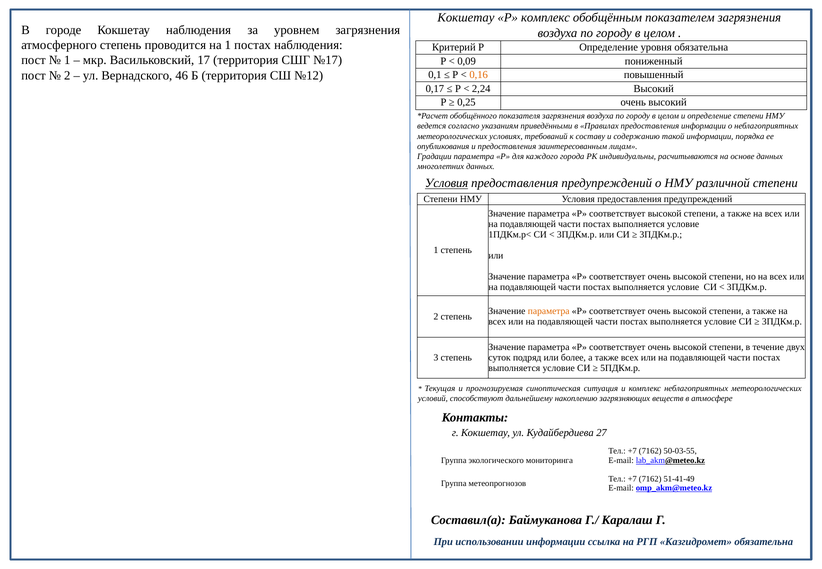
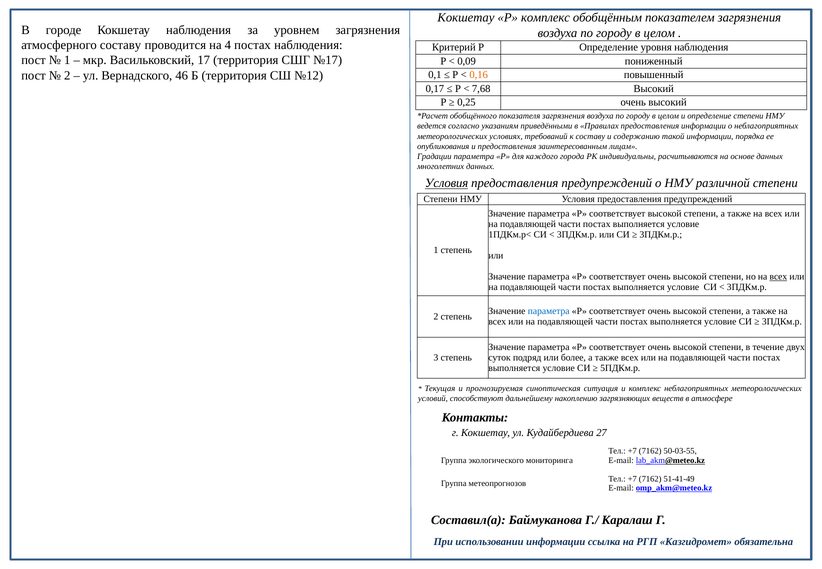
атмосферного степень: степень -> составу
на 1: 1 -> 4
уровня обязательна: обязательна -> наблюдения
2,24: 2,24 -> 7,68
всех at (778, 277) underline: none -> present
параметра at (549, 311) colour: orange -> blue
